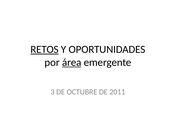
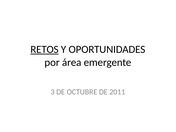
área underline: present -> none
